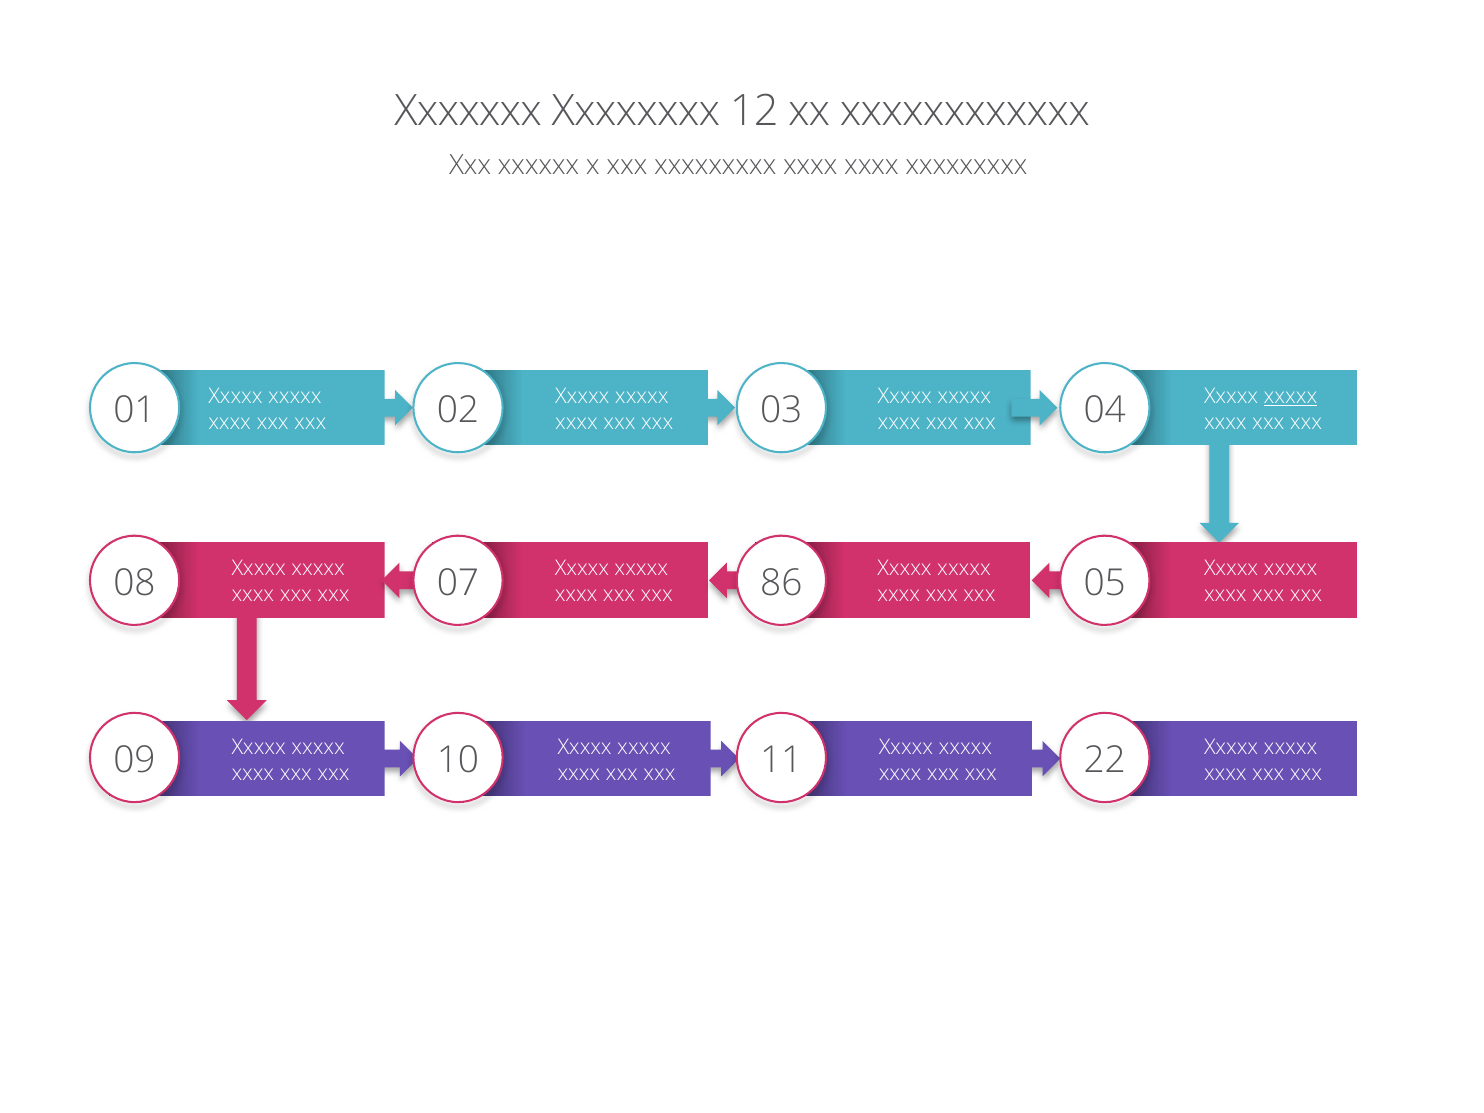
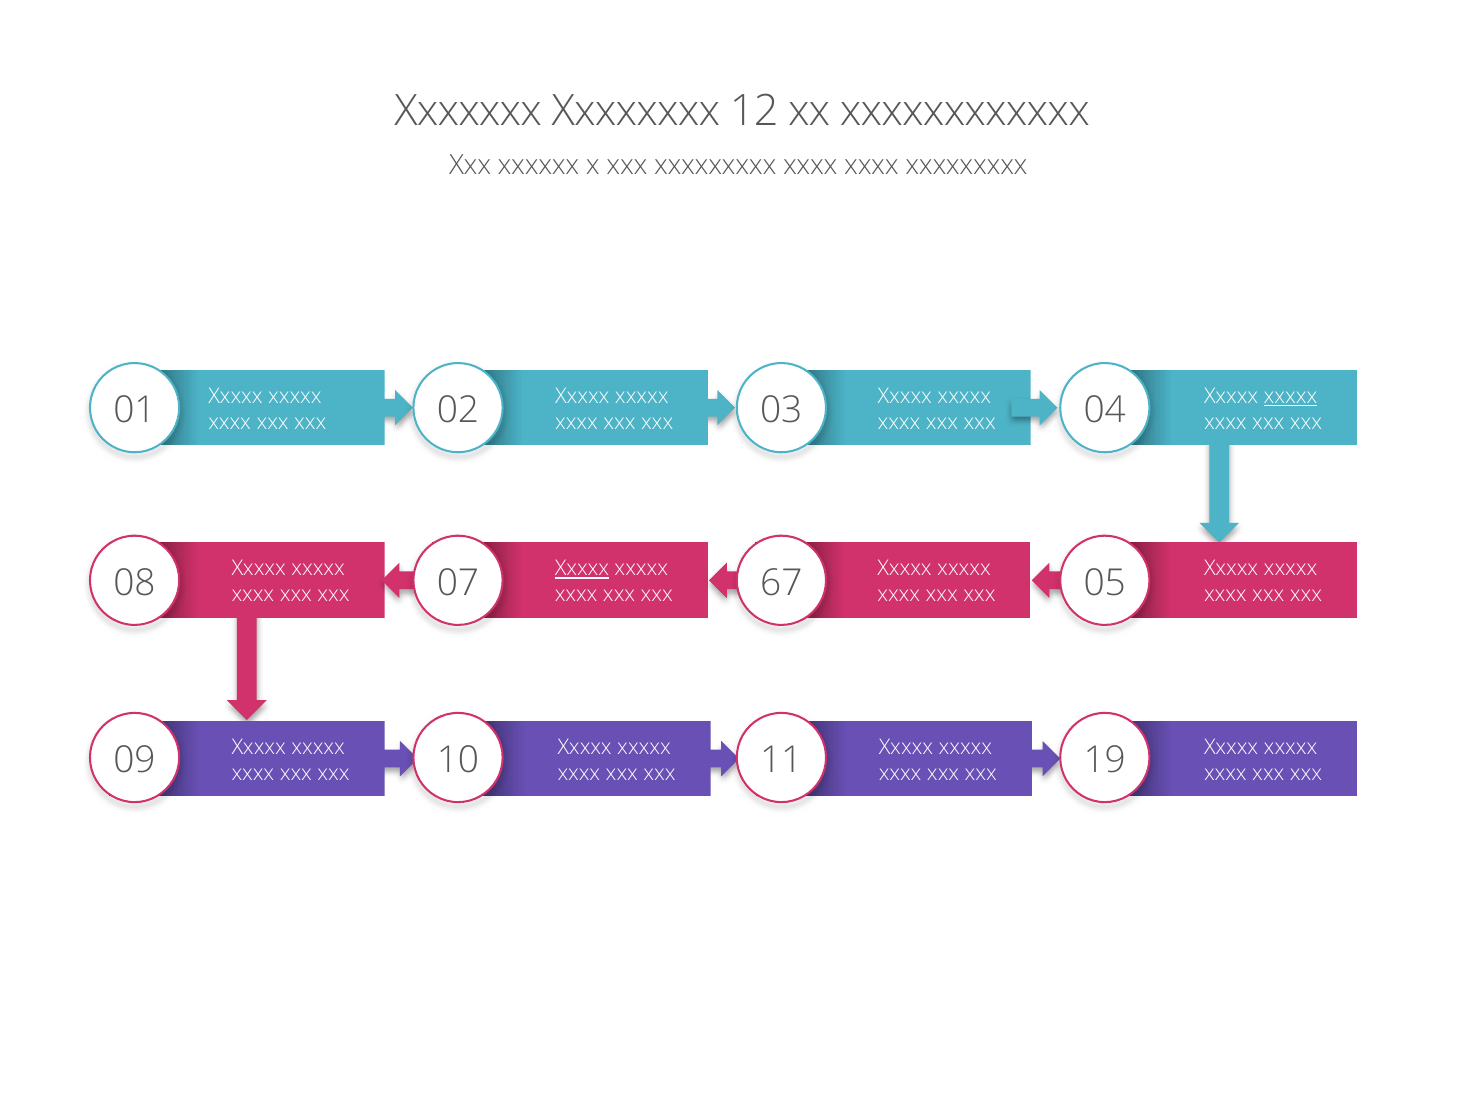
Xxxxx at (582, 569) underline: none -> present
86: 86 -> 67
22: 22 -> 19
